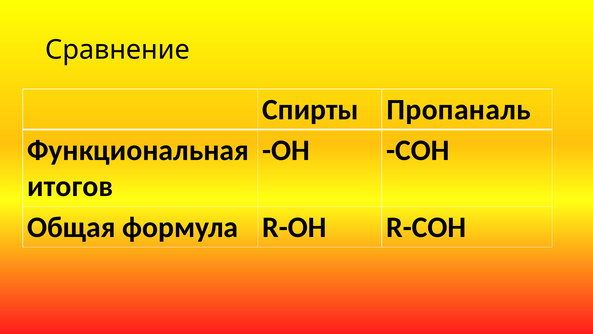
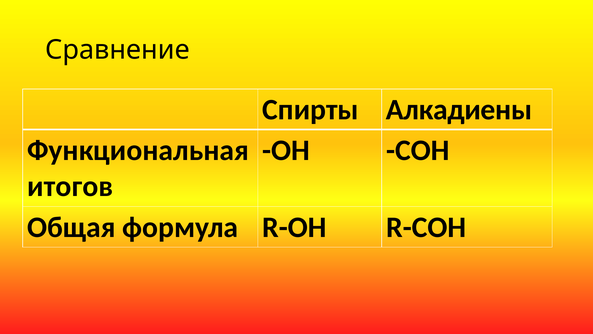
Пропаналь: Пропаналь -> Алкадиены
